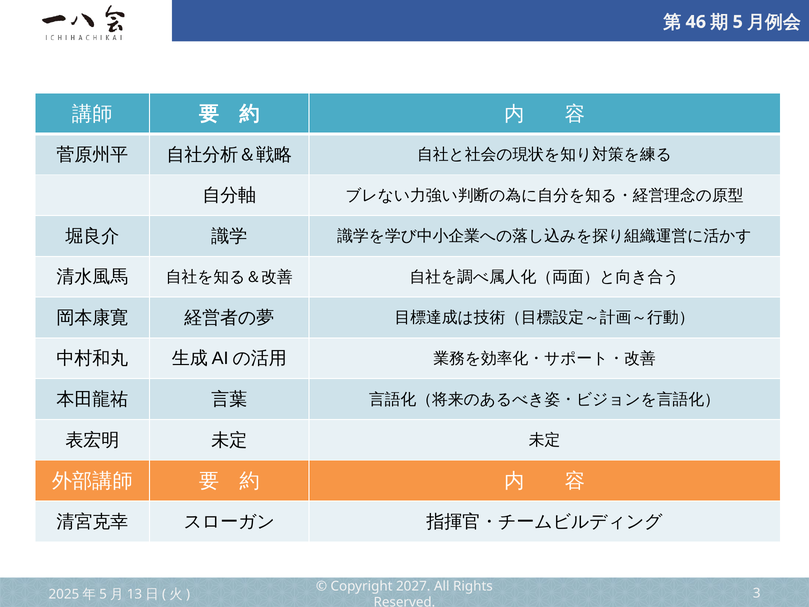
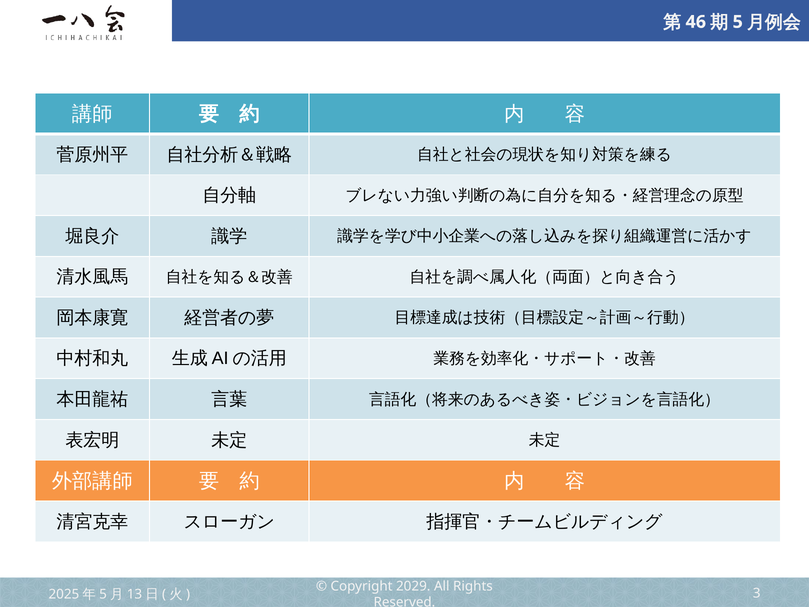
2027: 2027 -> 2029
